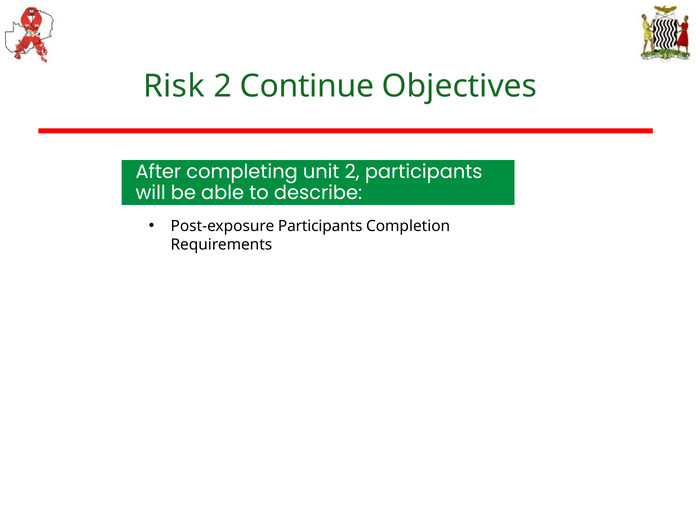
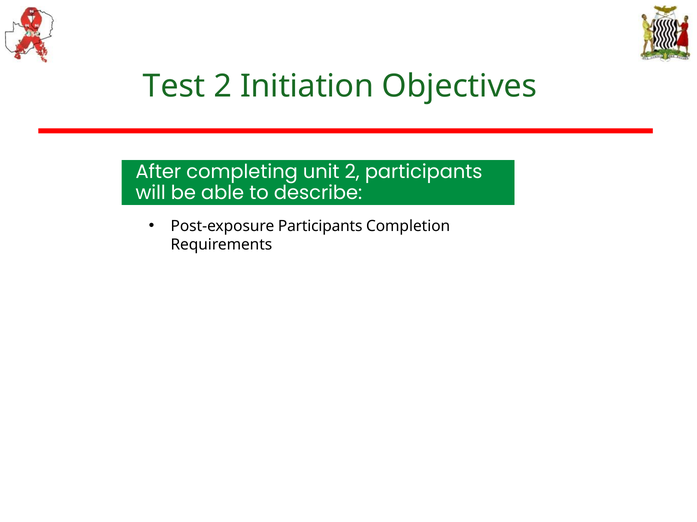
Risk: Risk -> Test
Continue: Continue -> Initiation
